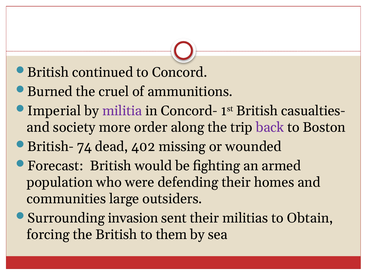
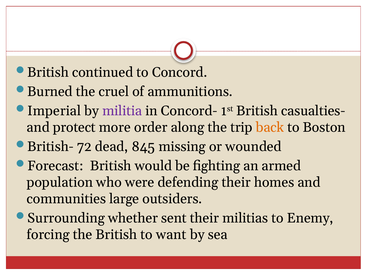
society: society -> protect
back colour: purple -> orange
74: 74 -> 72
402: 402 -> 845
invasion: invasion -> whether
Obtain: Obtain -> Enemy
them: them -> want
